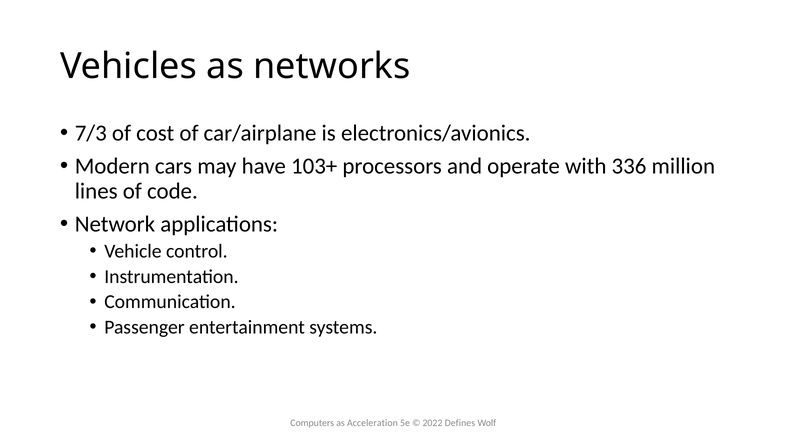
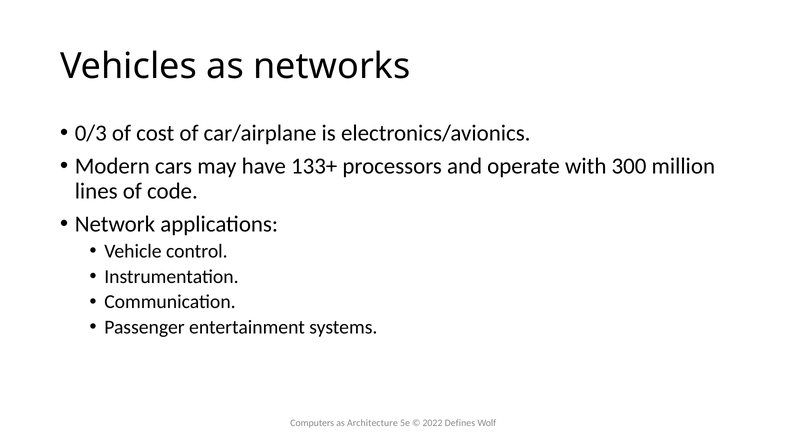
7/3: 7/3 -> 0/3
103+: 103+ -> 133+
336: 336 -> 300
Acceleration: Acceleration -> Architecture
